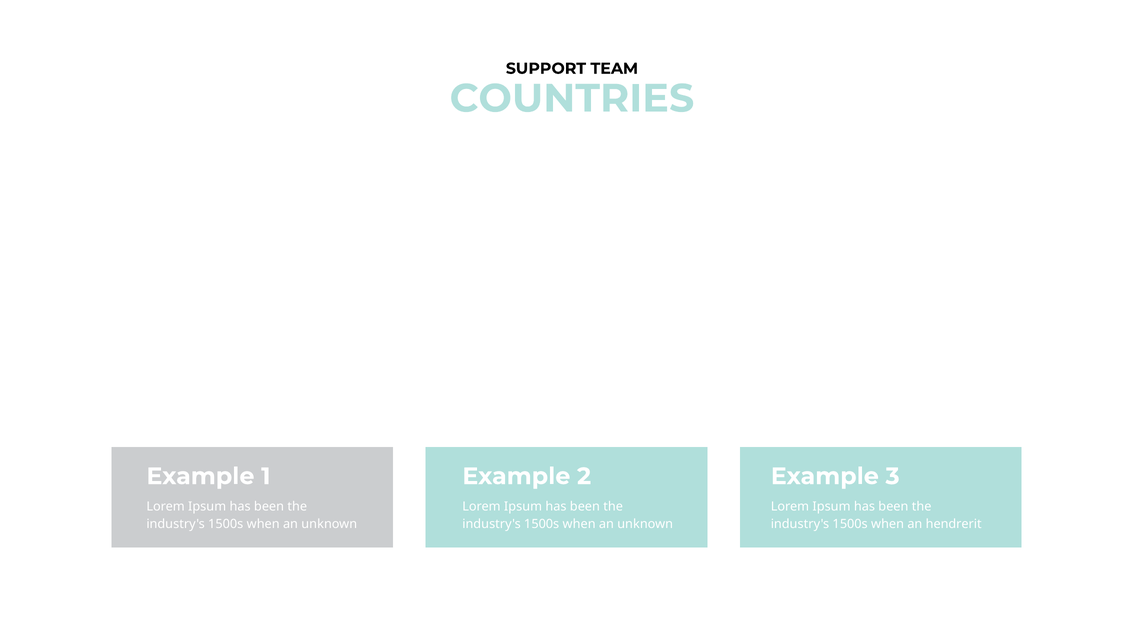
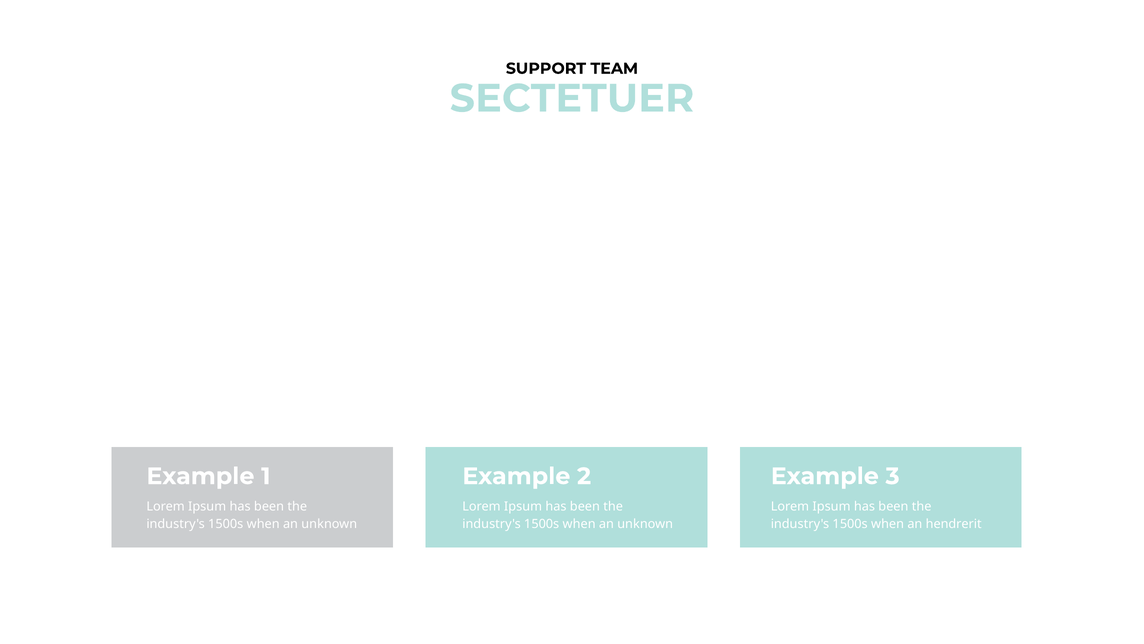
COUNTRIES: COUNTRIES -> SECTETUER
